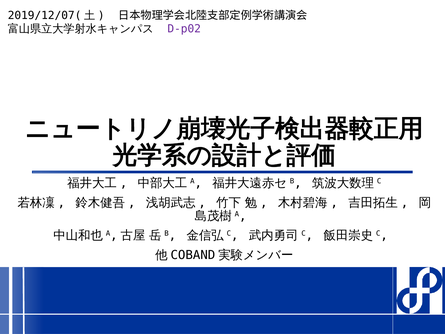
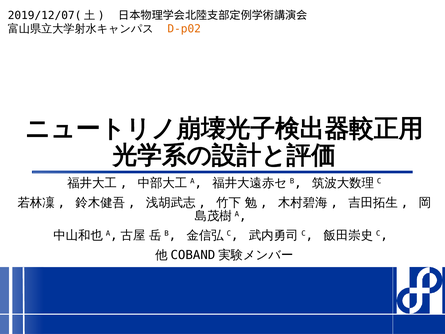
D-p02 colour: purple -> orange
